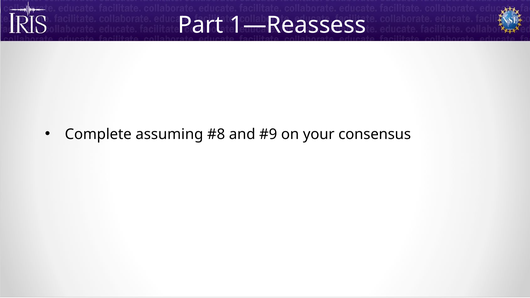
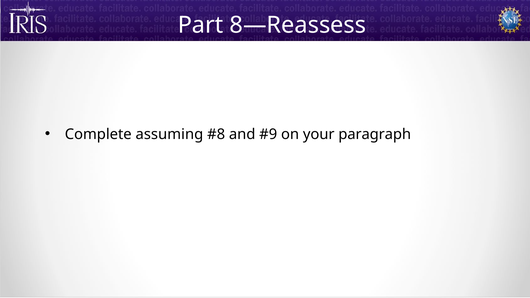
1—Reassess: 1—Reassess -> 8—Reassess
consensus: consensus -> paragraph
